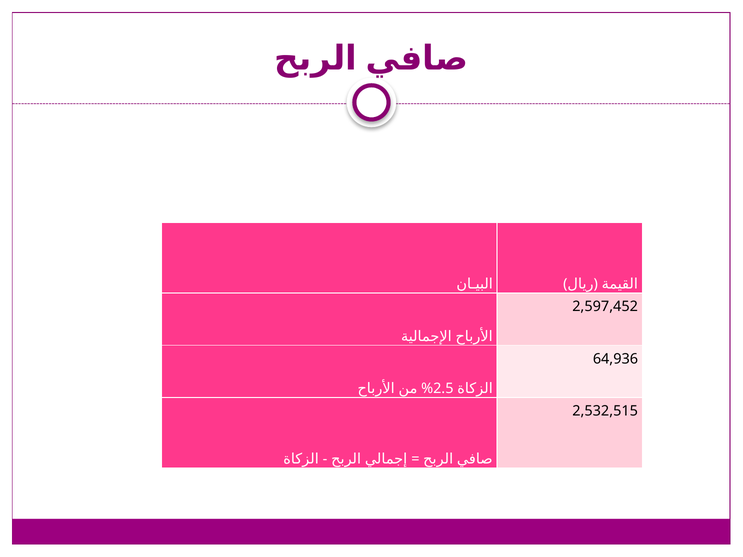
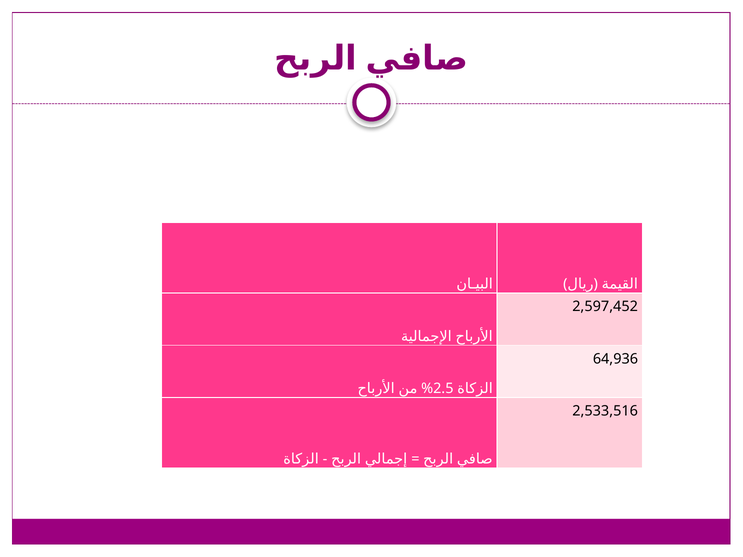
2,532,515: 2,532,515 -> 2,533,516
